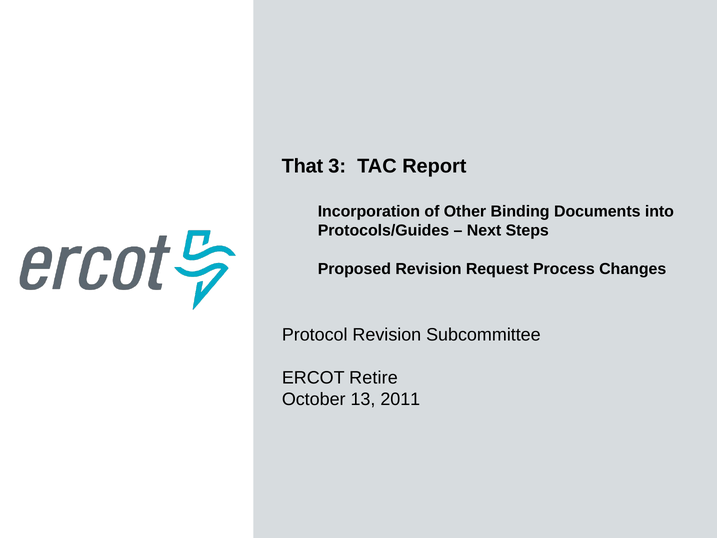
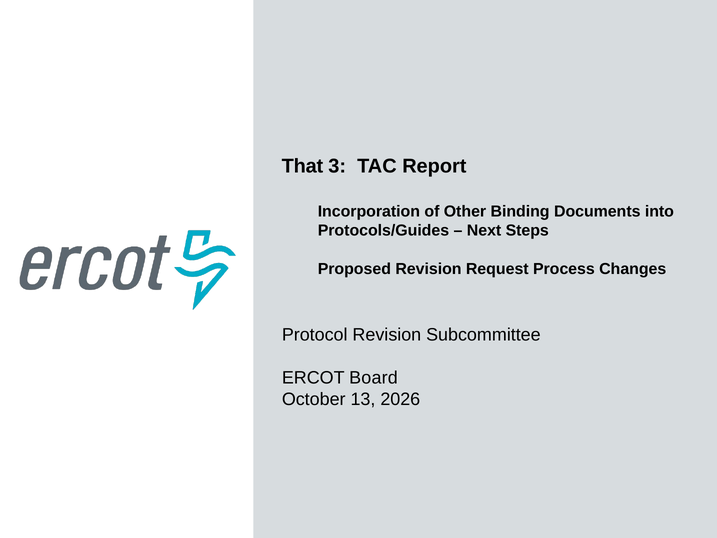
Retire: Retire -> Board
2011: 2011 -> 2026
